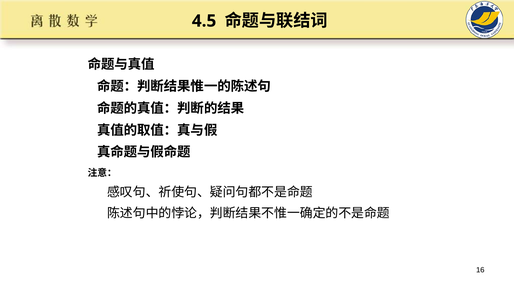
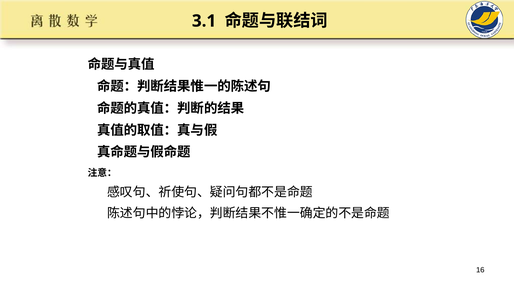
4.5: 4.5 -> 3.1
